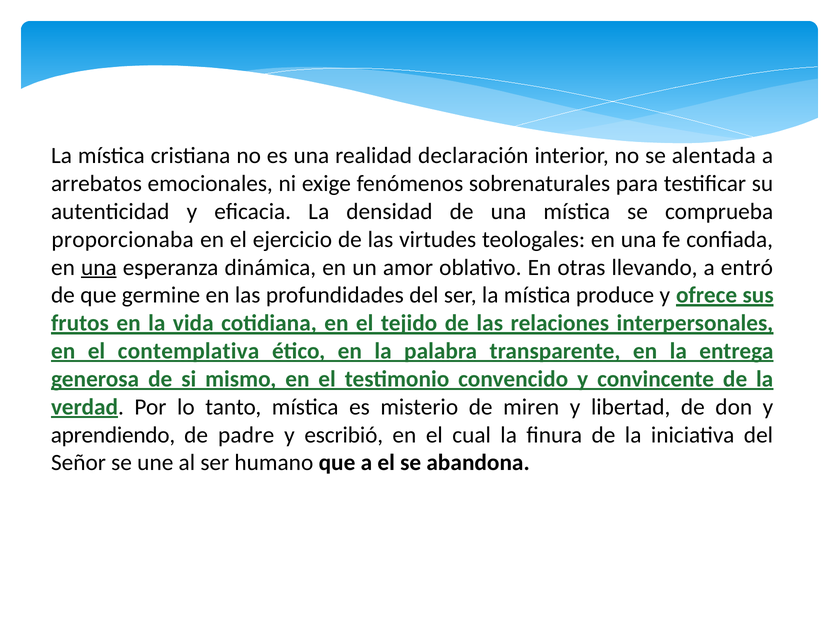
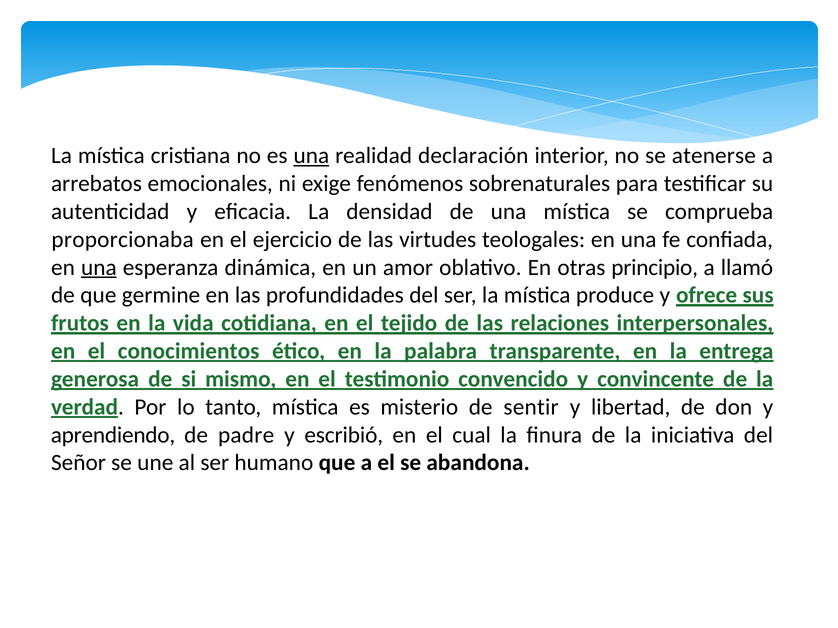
una at (311, 156) underline: none -> present
alentada: alentada -> atenerse
llevando: llevando -> principio
entró: entró -> llamó
contemplativa: contemplativa -> conocimientos
miren: miren -> sentir
